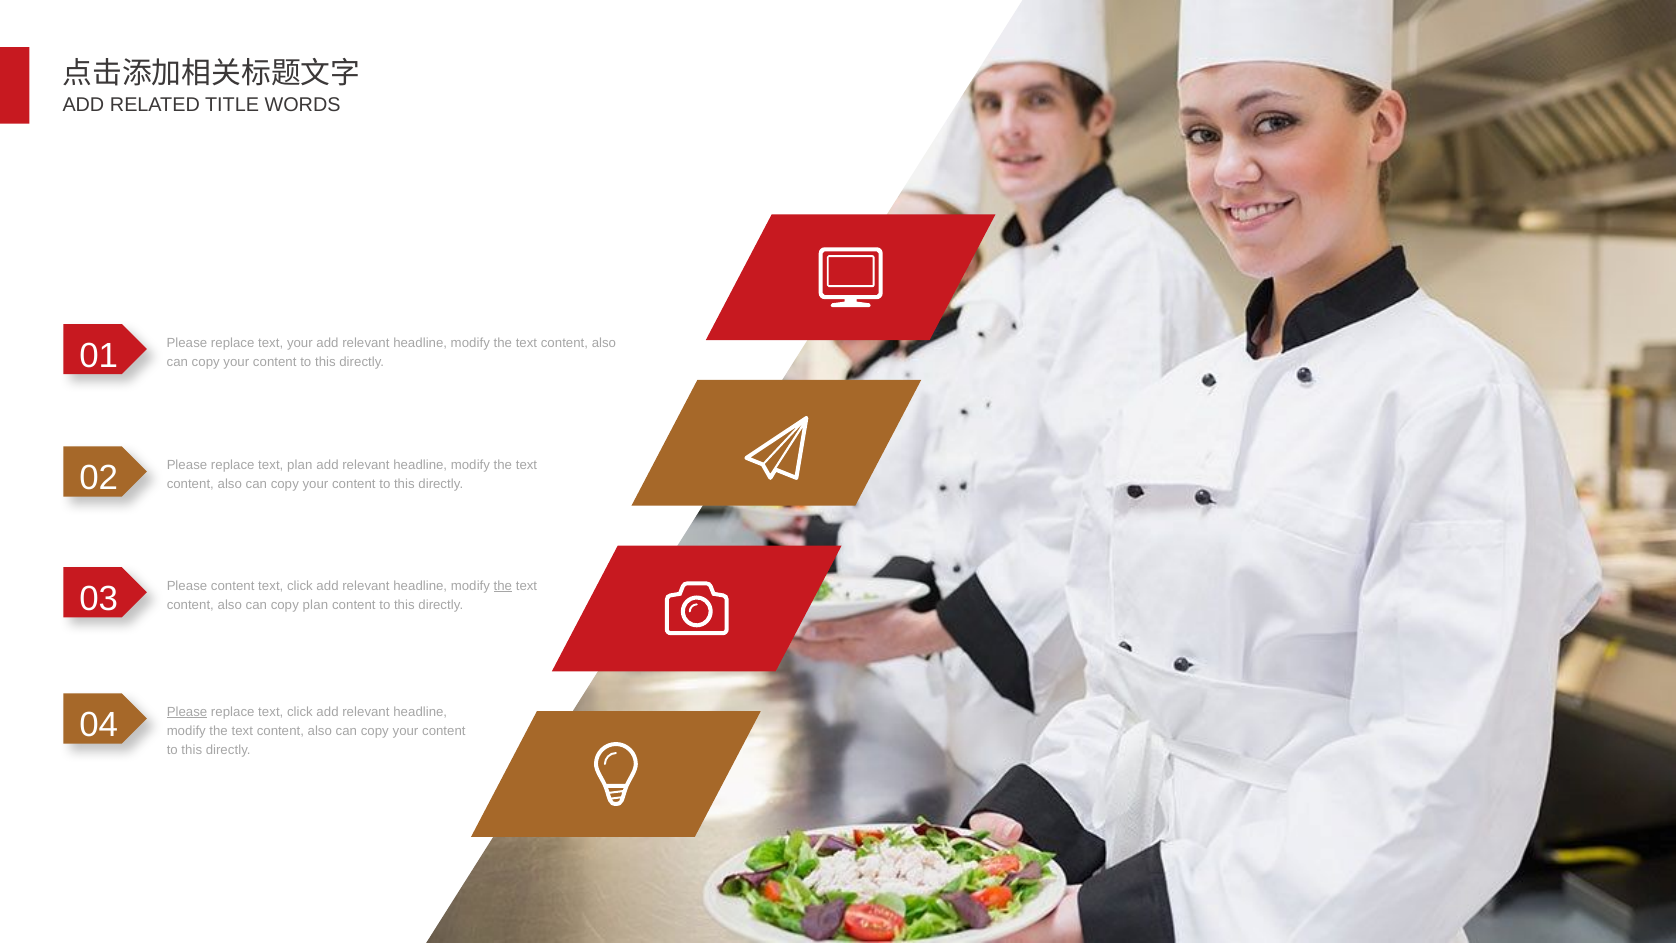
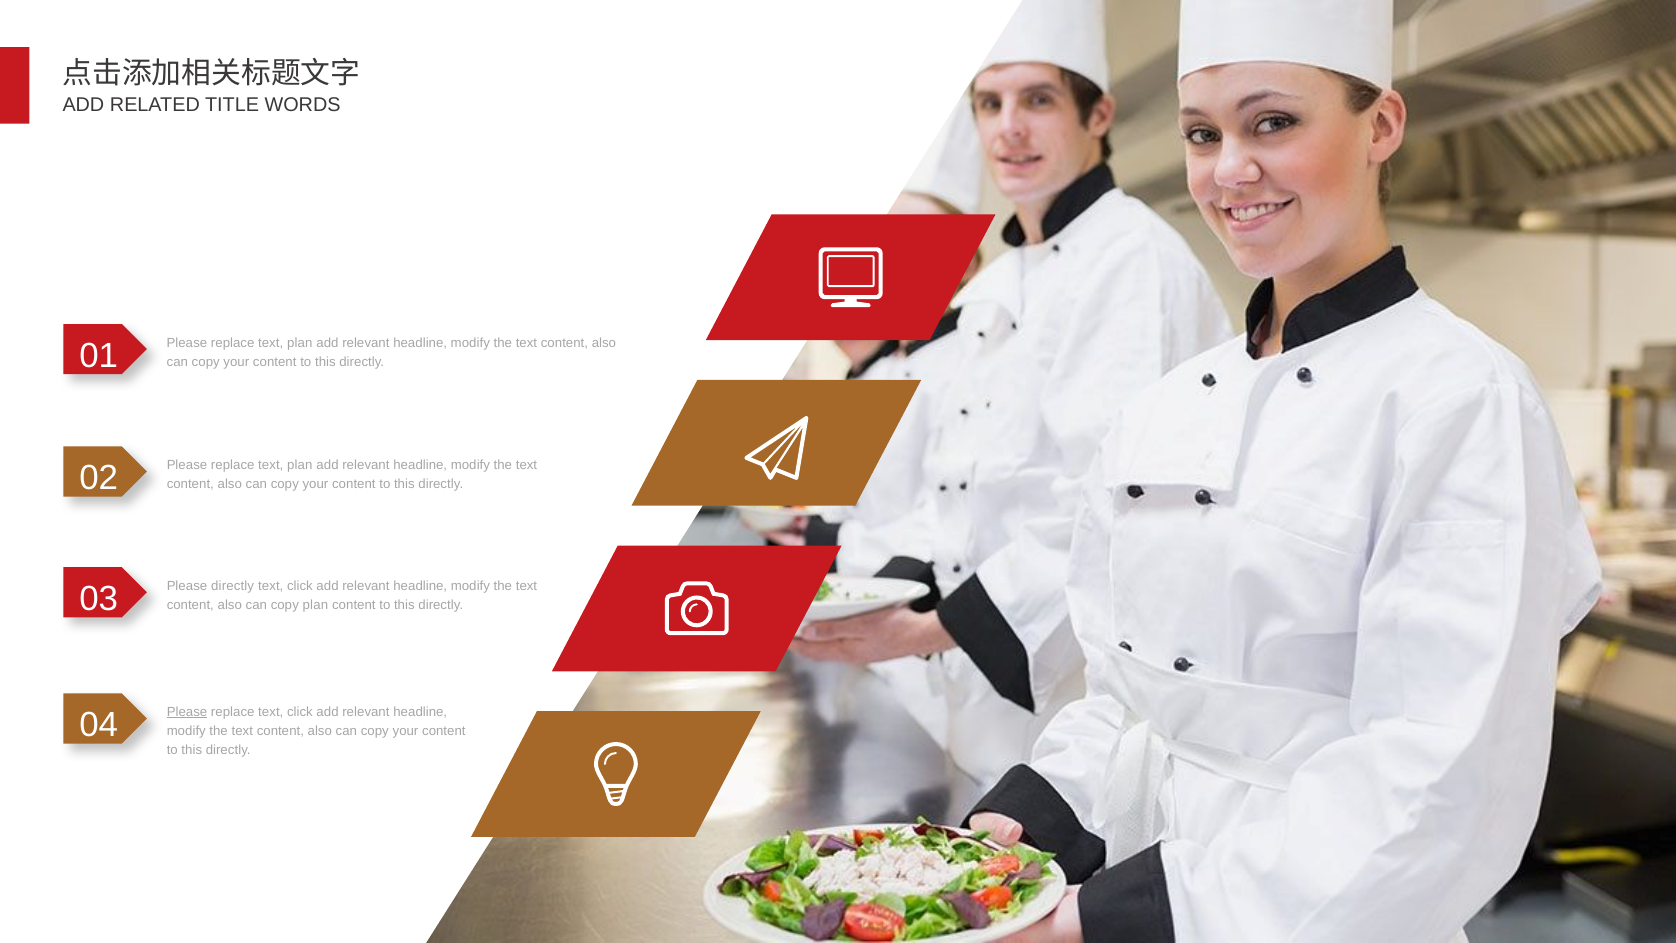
your at (300, 343): your -> plan
Please content: content -> directly
the at (503, 586) underline: present -> none
